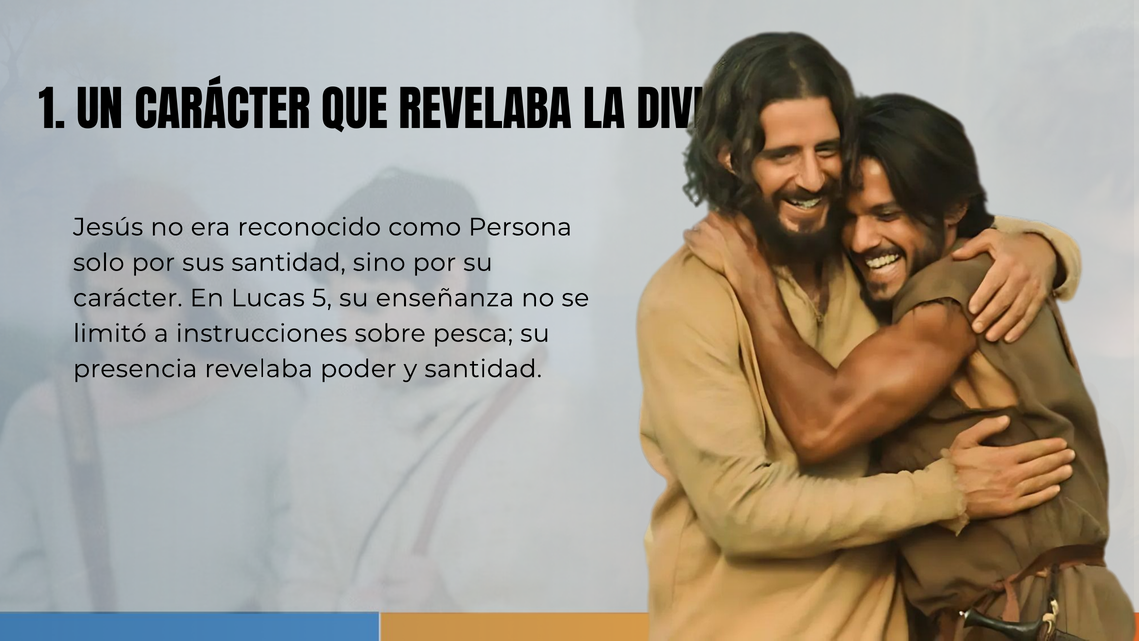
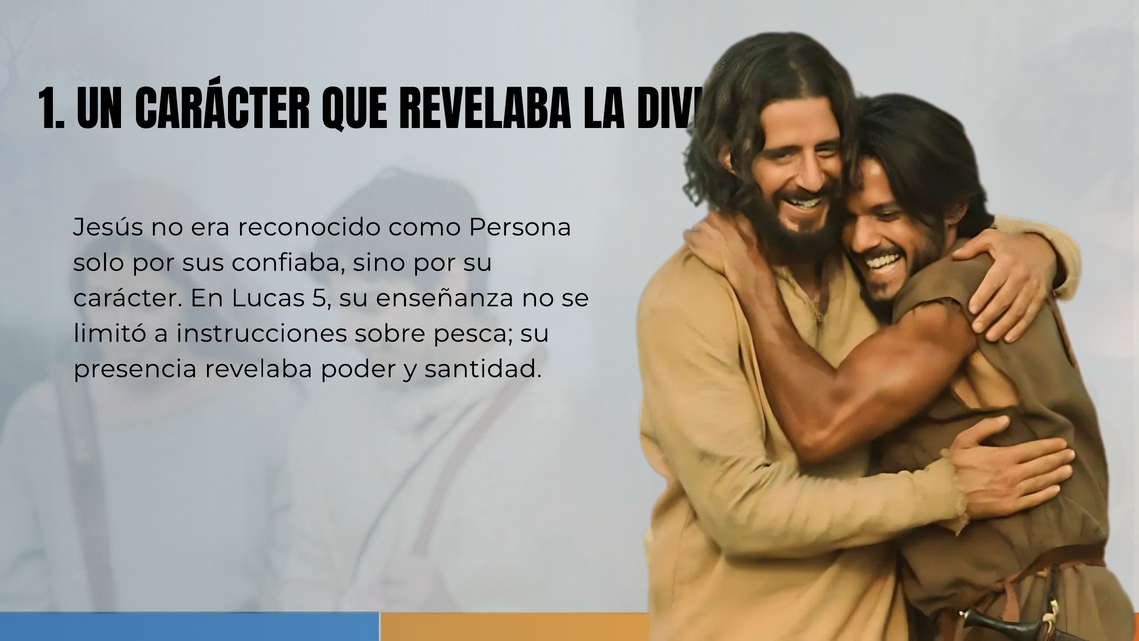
sus santidad: santidad -> confiaba
